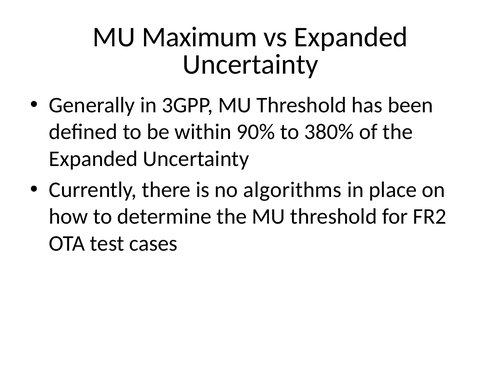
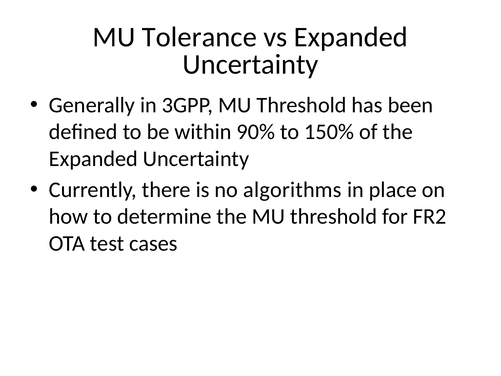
Maximum: Maximum -> Tolerance
380%: 380% -> 150%
